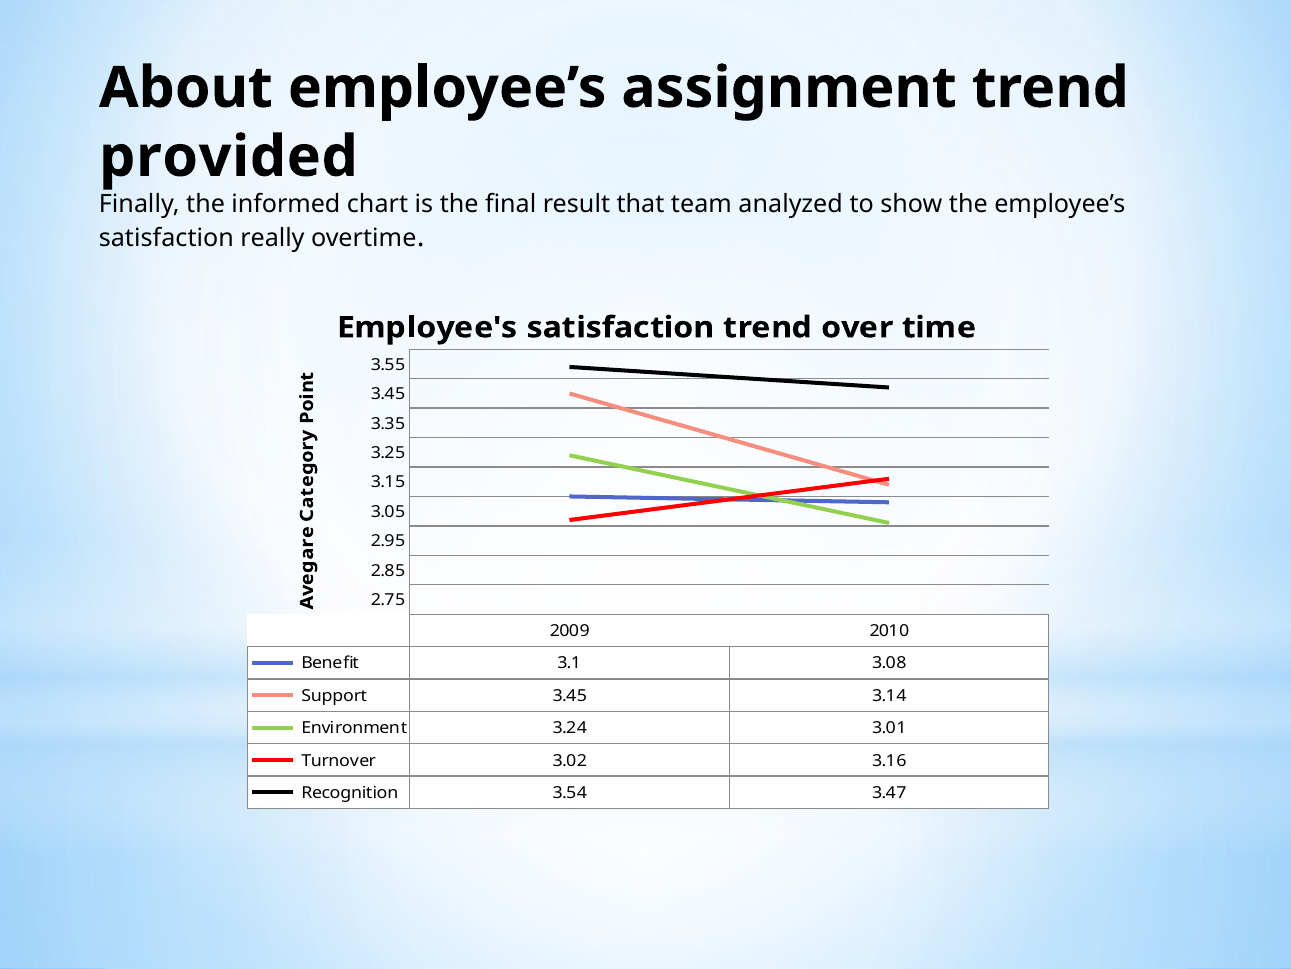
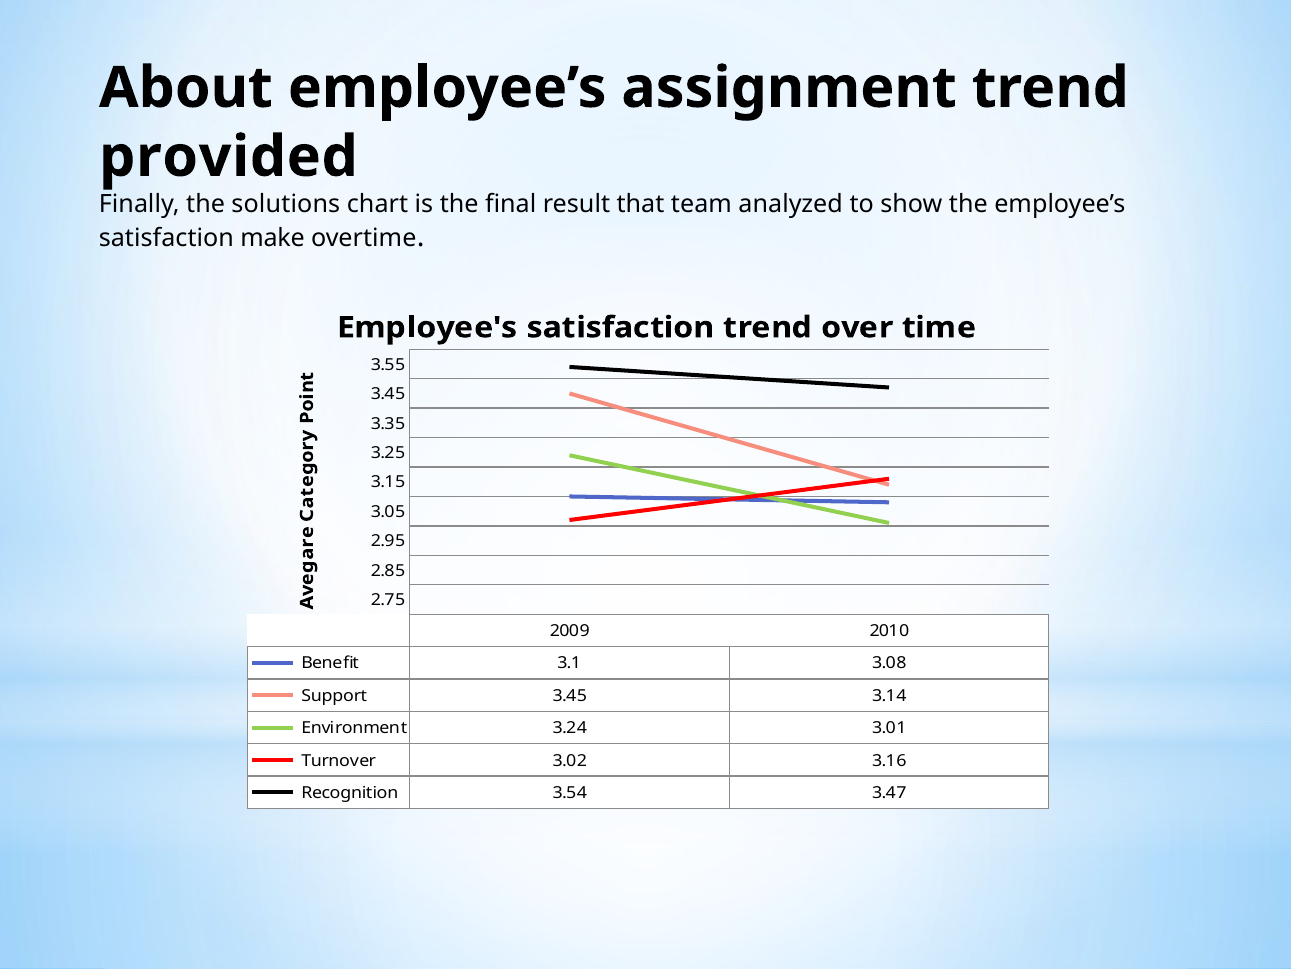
informed: informed -> solutions
really: really -> make
